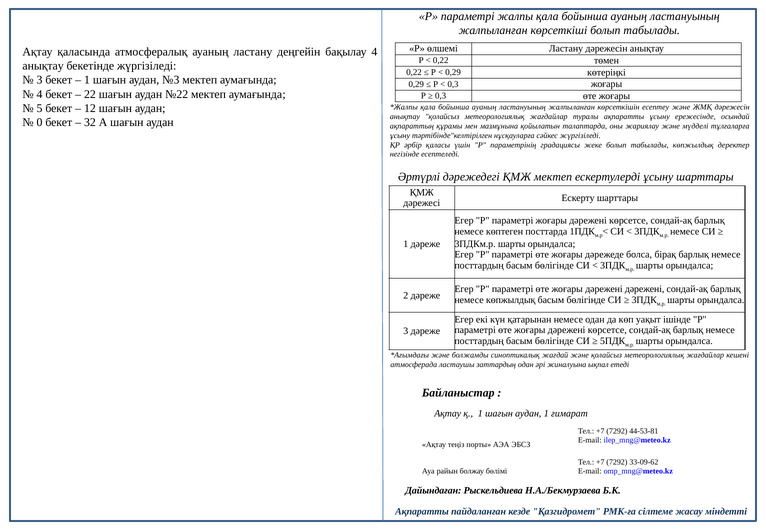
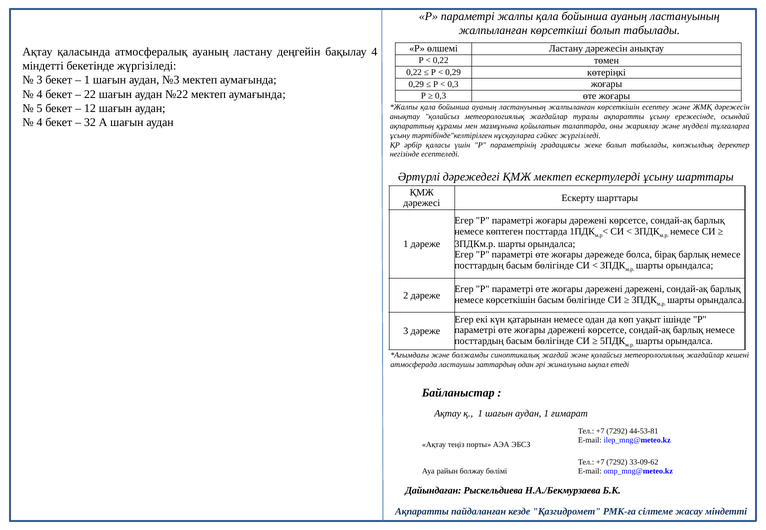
анықтау at (43, 66): анықтау -> міндетті
0 at (40, 123): 0 -> 4
немесе көпжылдық: көпжылдық -> көрсеткішін
